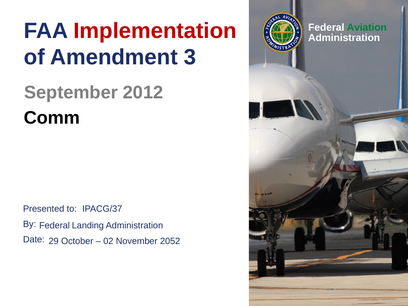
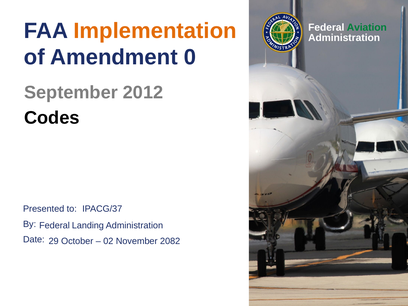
Implementation colour: red -> orange
3: 3 -> 0
Comm: Comm -> Codes
2052: 2052 -> 2082
